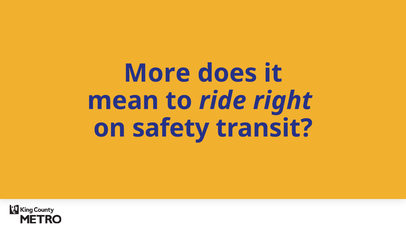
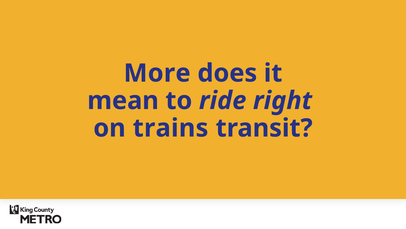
safety: safety -> trains
